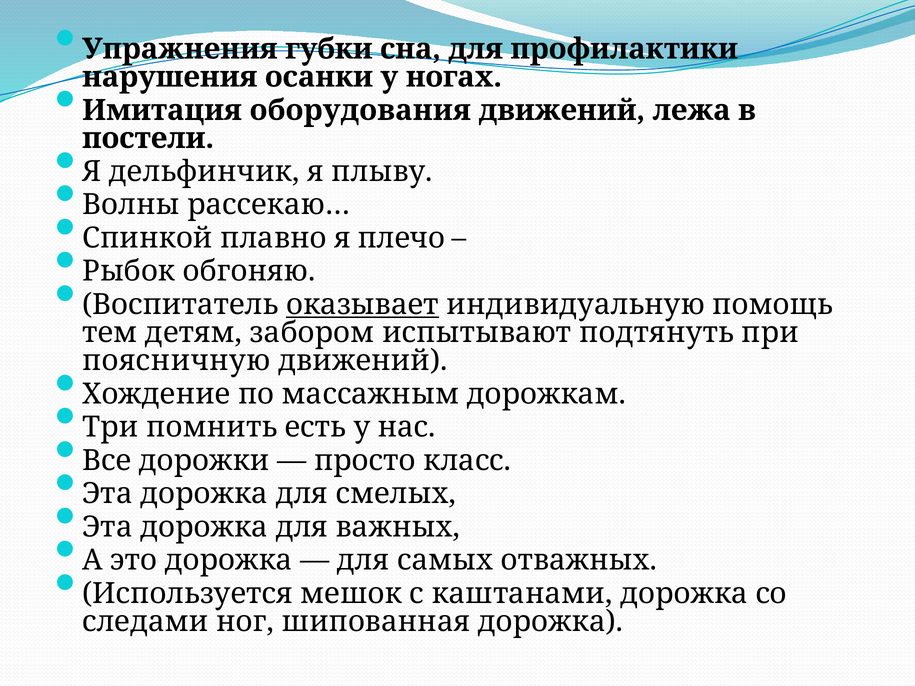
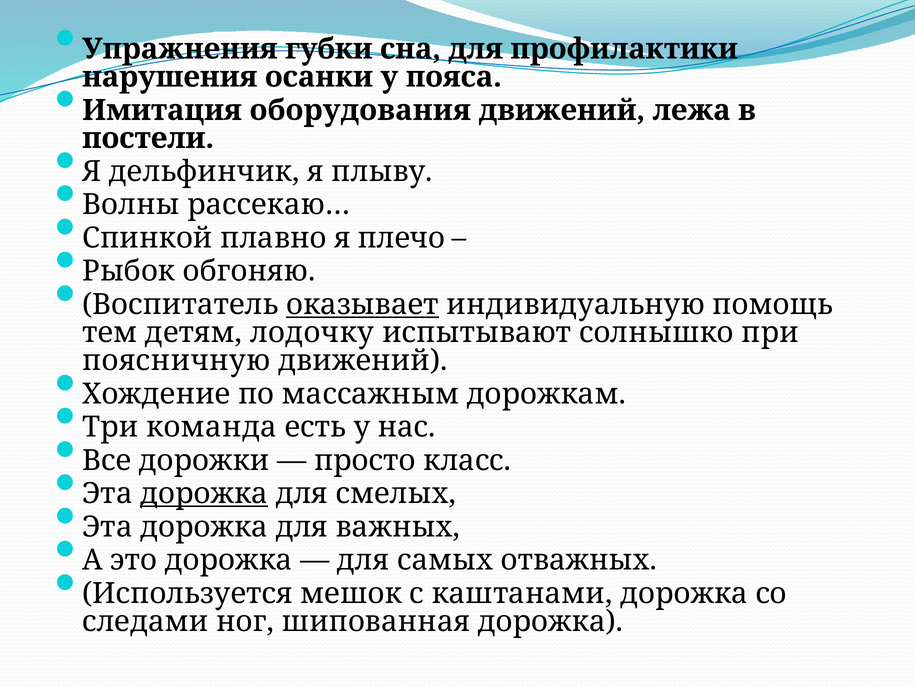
ногах: ногах -> пояса
забором: забором -> лодочку
подтянуть: подтянуть -> солнышко
помнить: помнить -> команда
дорожка at (204, 494) underline: none -> present
